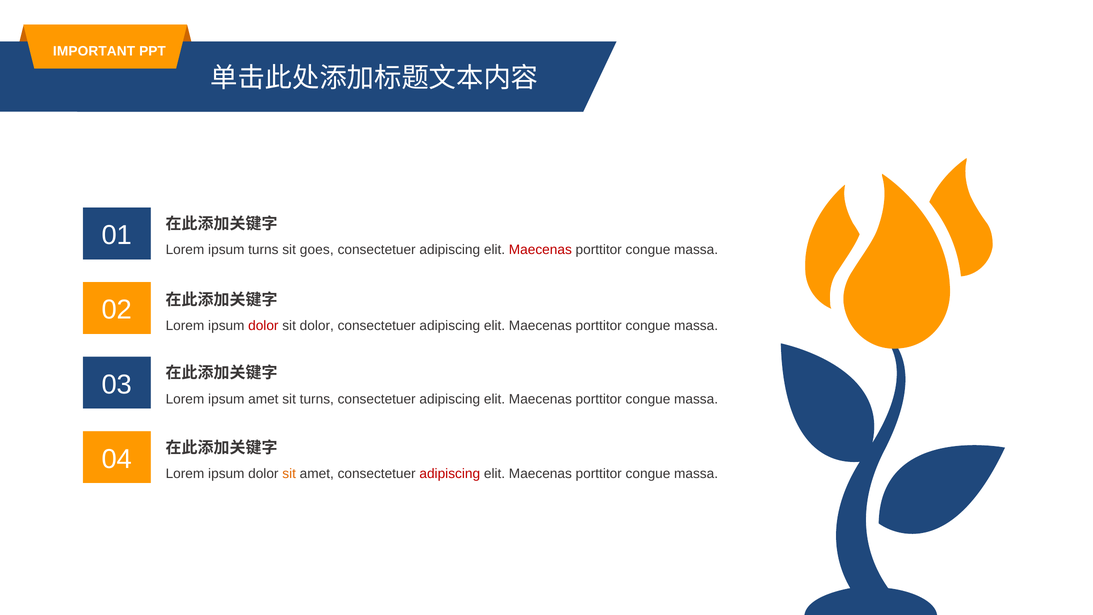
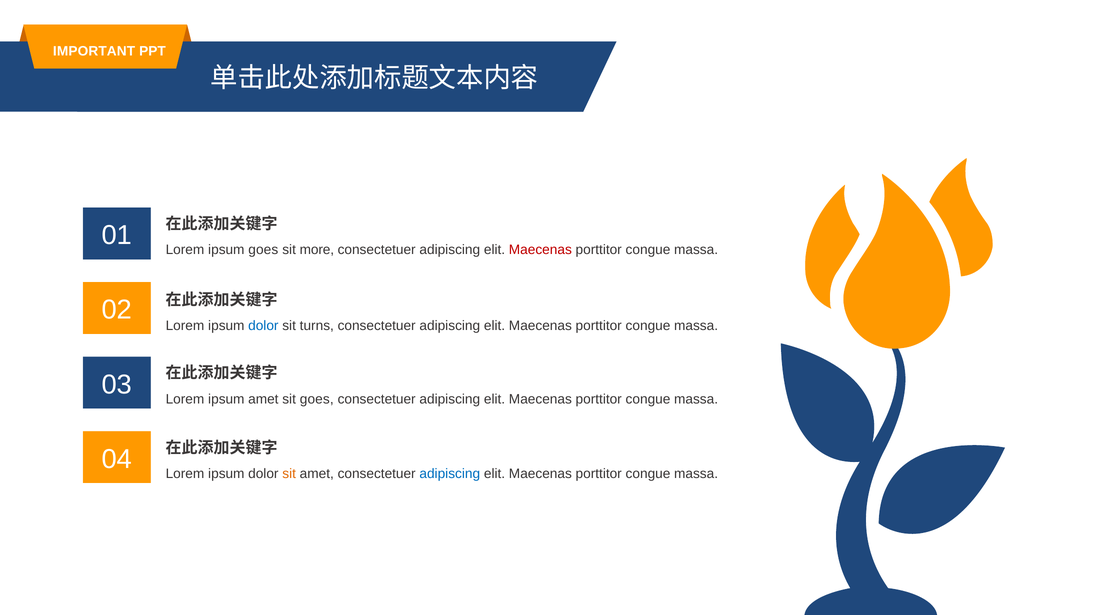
ipsum turns: turns -> goes
goes: goes -> more
dolor at (263, 326) colour: red -> blue
sit dolor: dolor -> turns
sit turns: turns -> goes
adipiscing at (450, 473) colour: red -> blue
